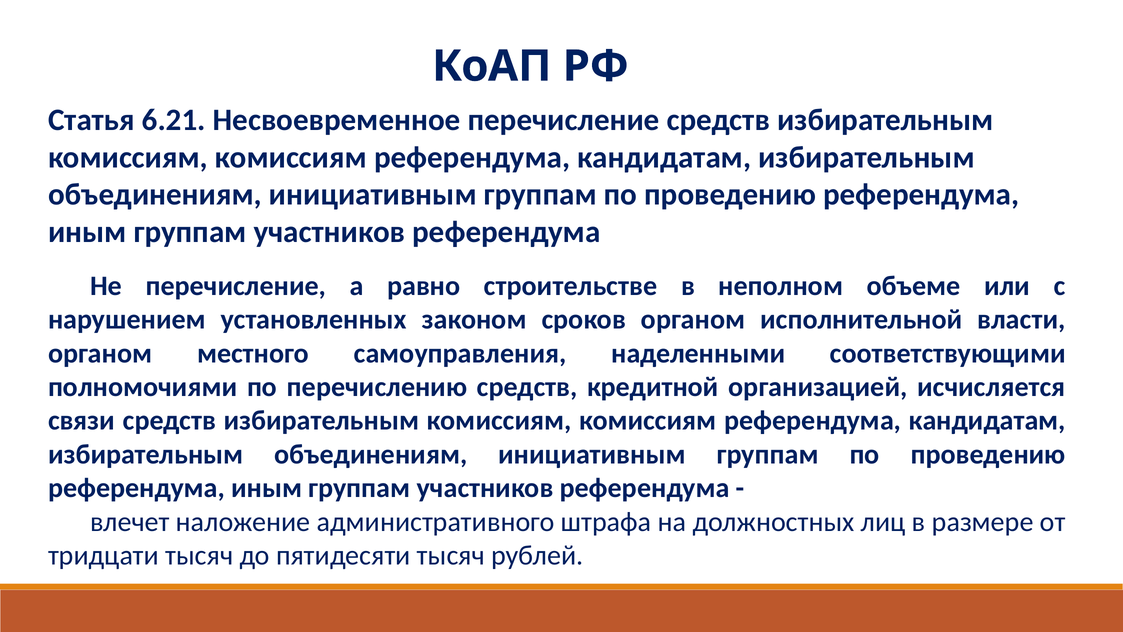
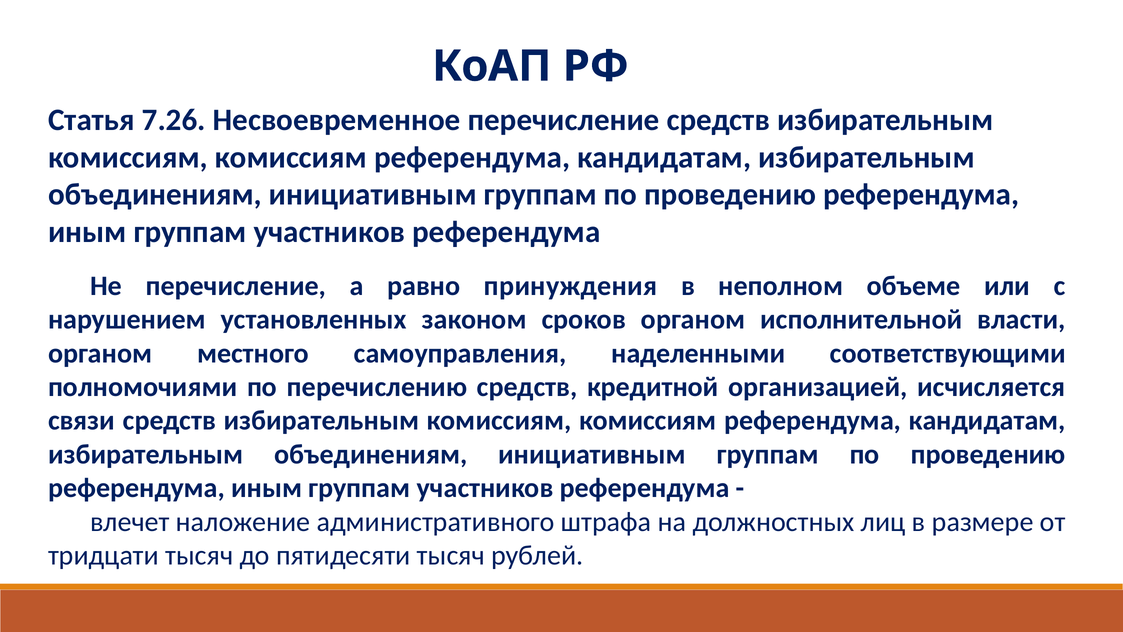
6.21: 6.21 -> 7.26
строительстве: строительстве -> принуждения
